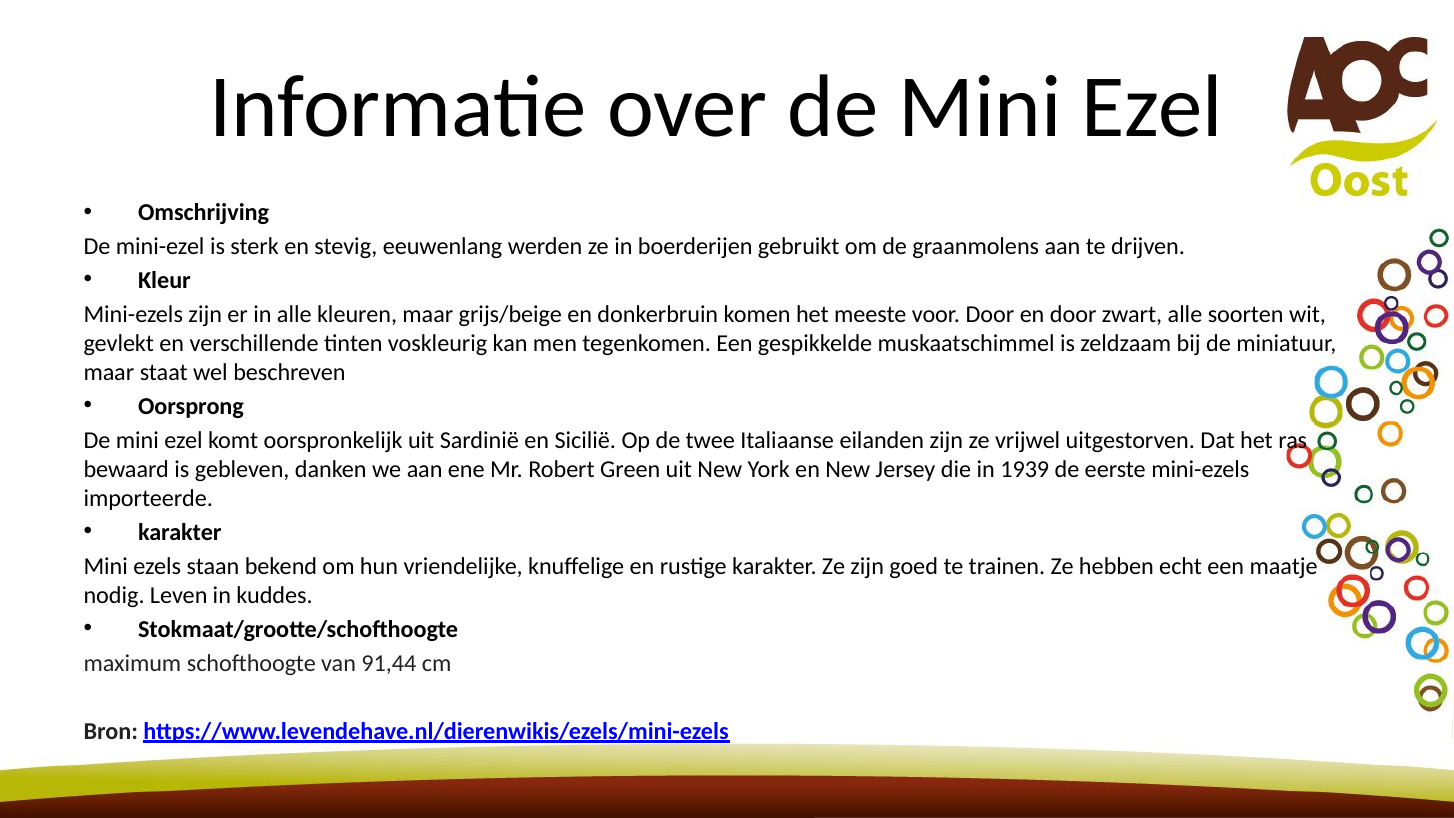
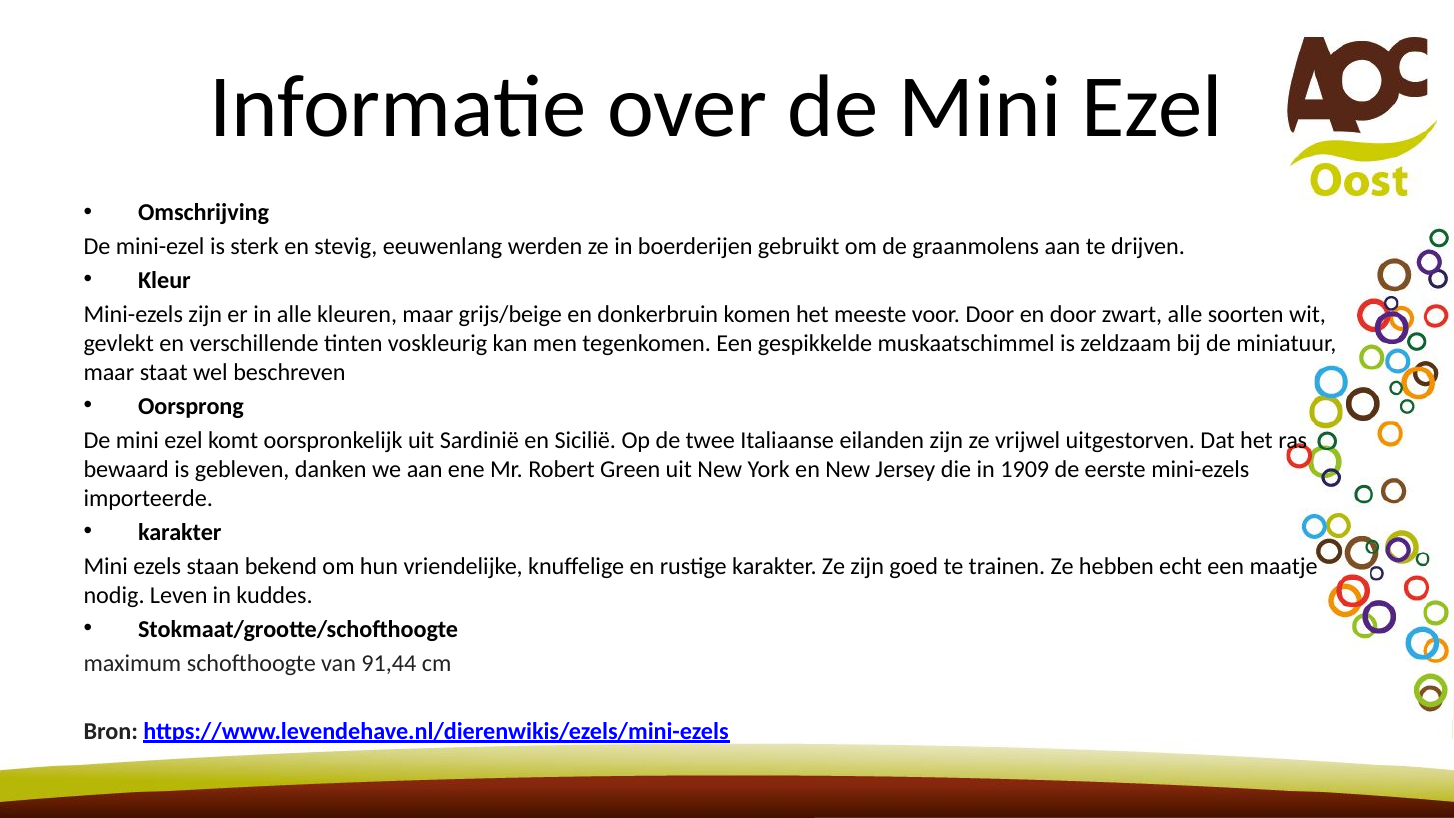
1939: 1939 -> 1909
